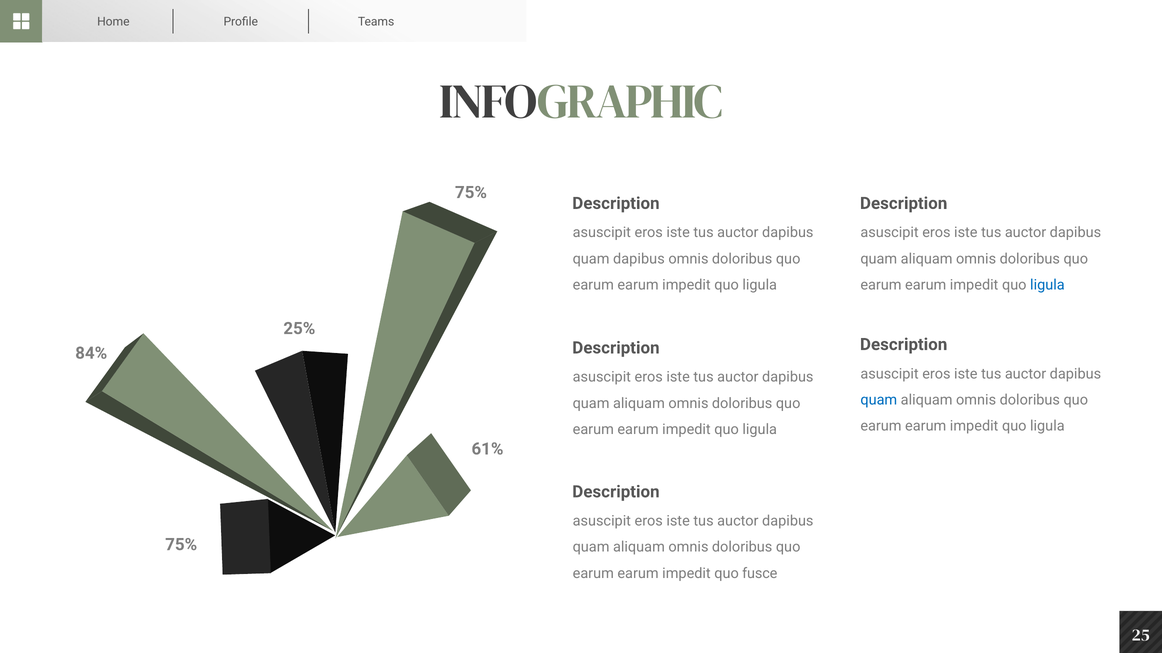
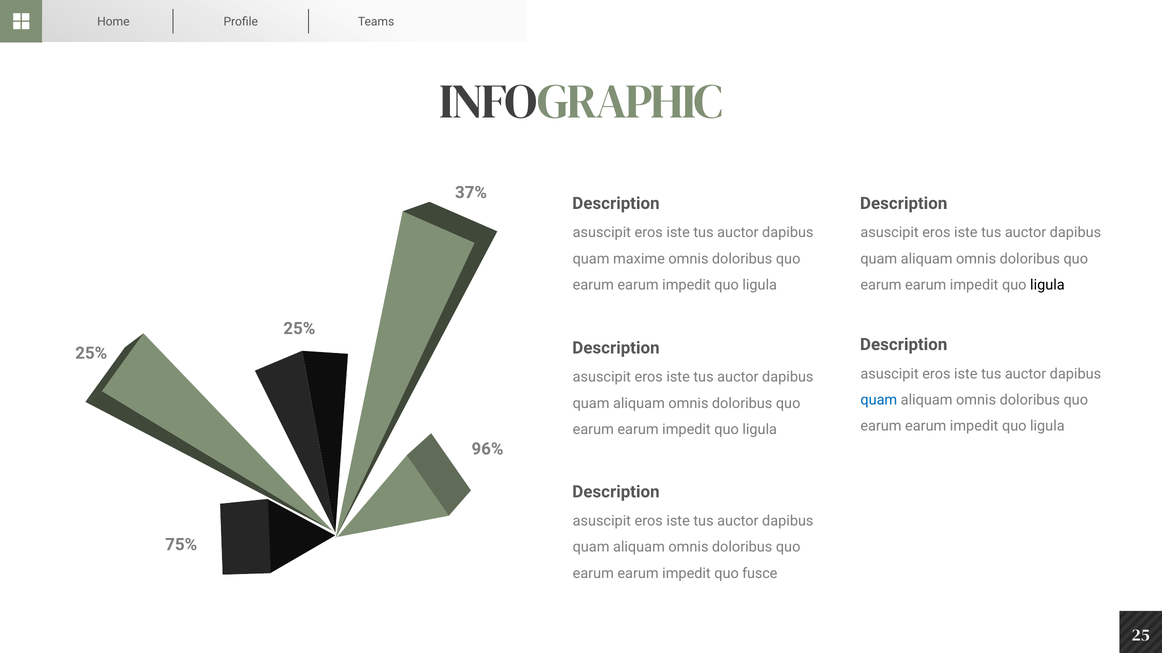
75% at (471, 193): 75% -> 37%
quam dapibus: dapibus -> maxime
ligula at (1047, 285) colour: blue -> black
84% at (91, 353): 84% -> 25%
61%: 61% -> 96%
